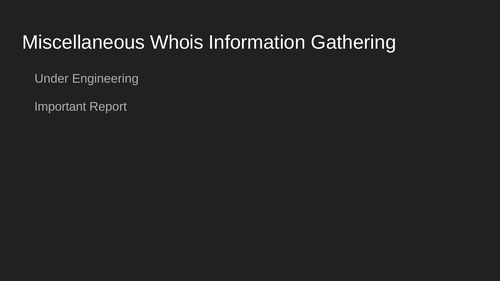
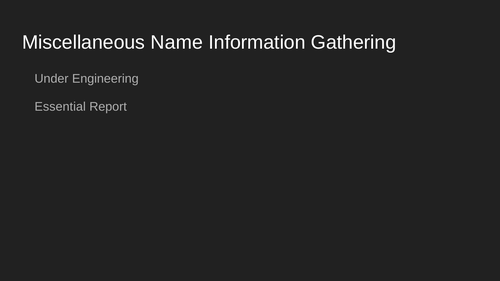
Whois: Whois -> Name
Important: Important -> Essential
